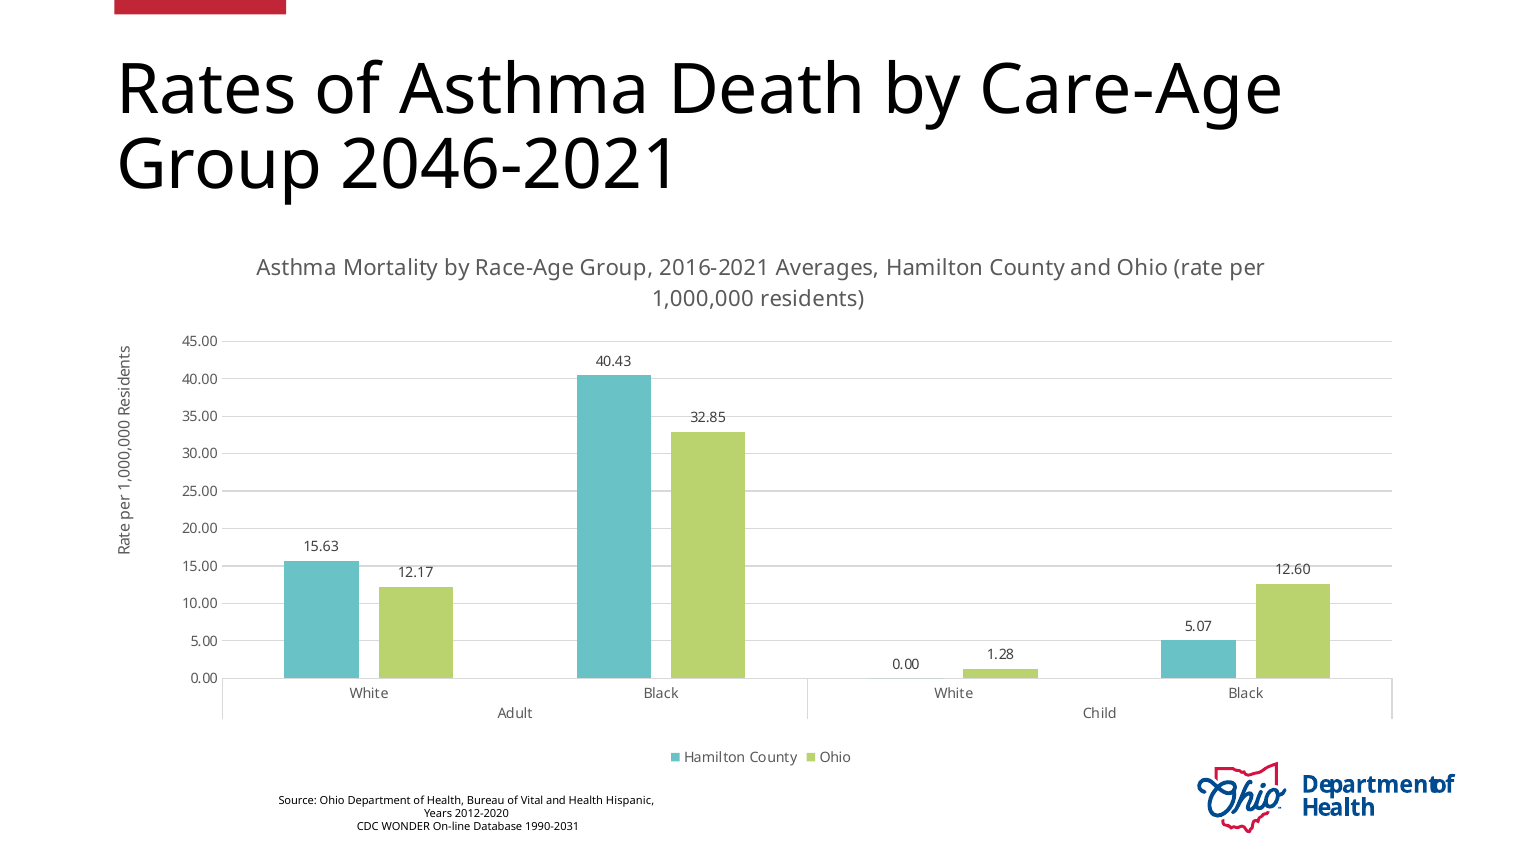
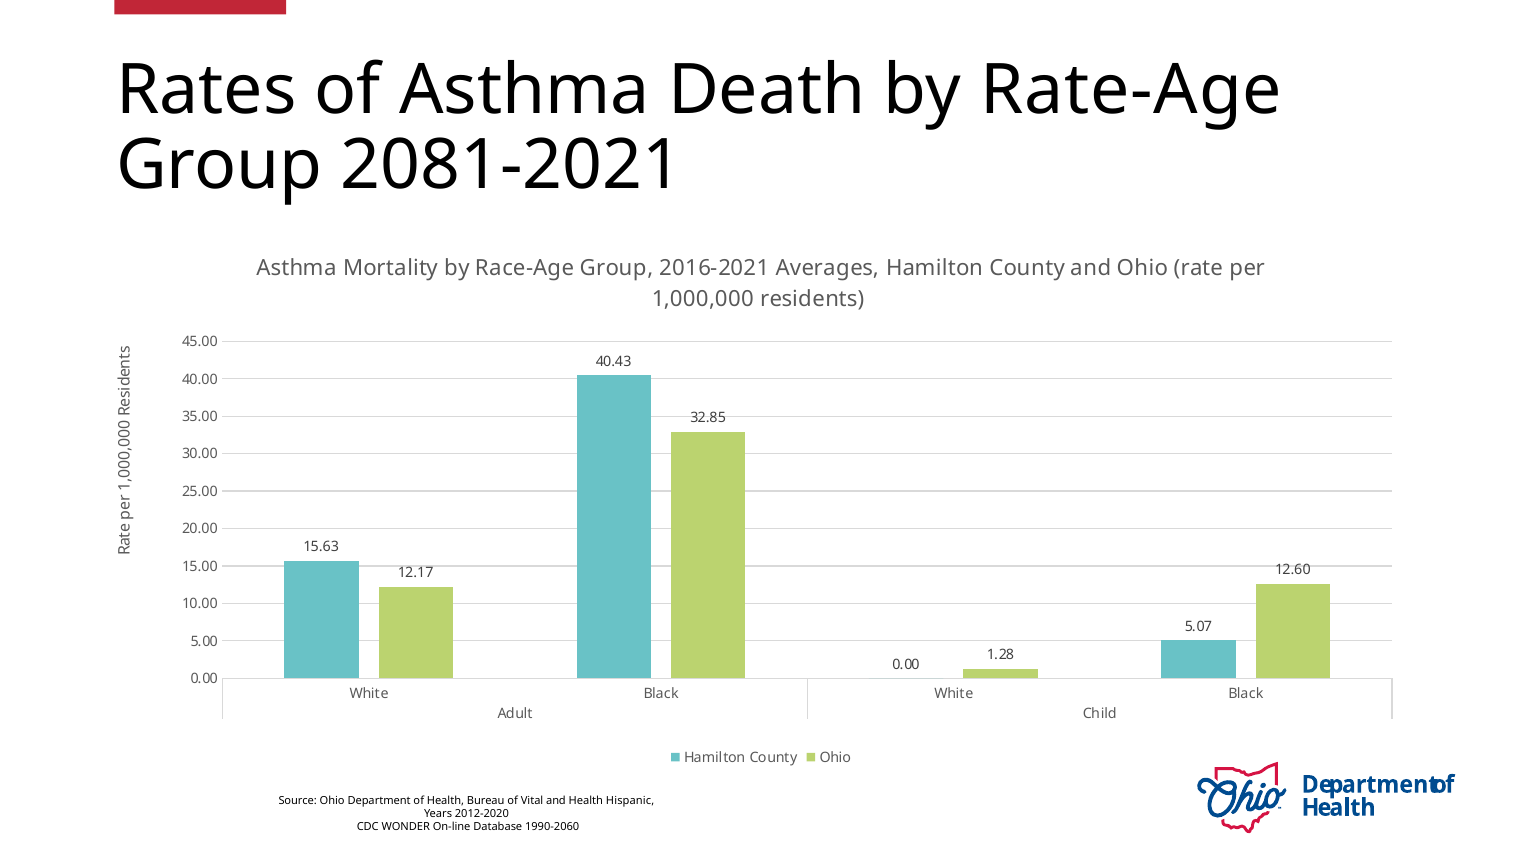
Care-Age: Care-Age -> Rate-Age
2046-2021: 2046-2021 -> 2081-2021
1990-2031: 1990-2031 -> 1990-2060
